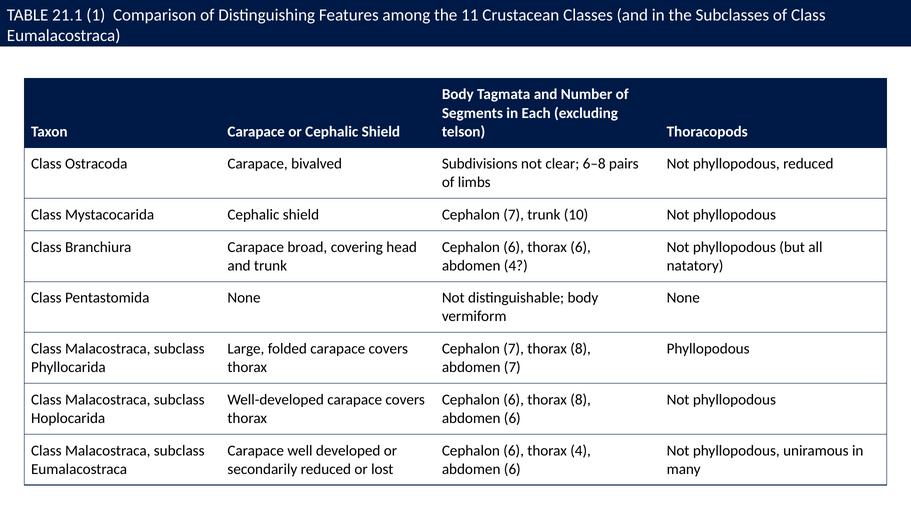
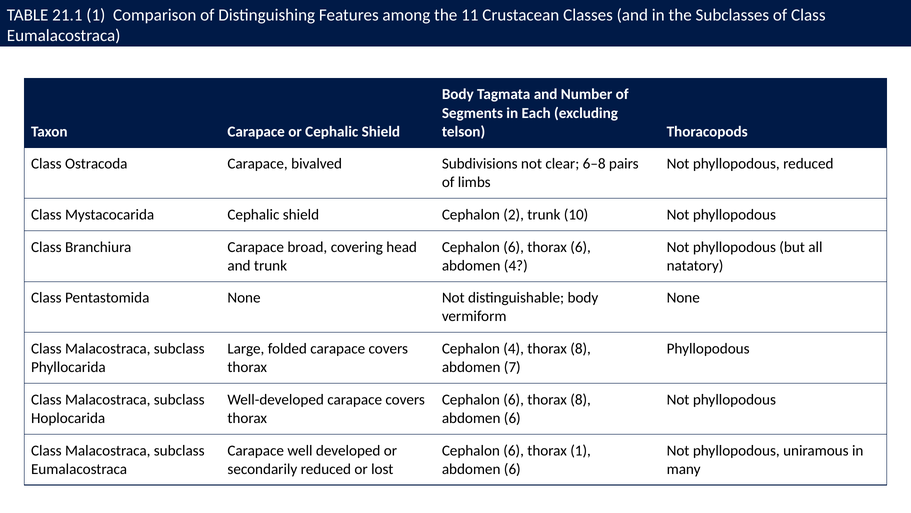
shield Cephalon 7: 7 -> 2
7 at (514, 348): 7 -> 4
thorax 4: 4 -> 1
